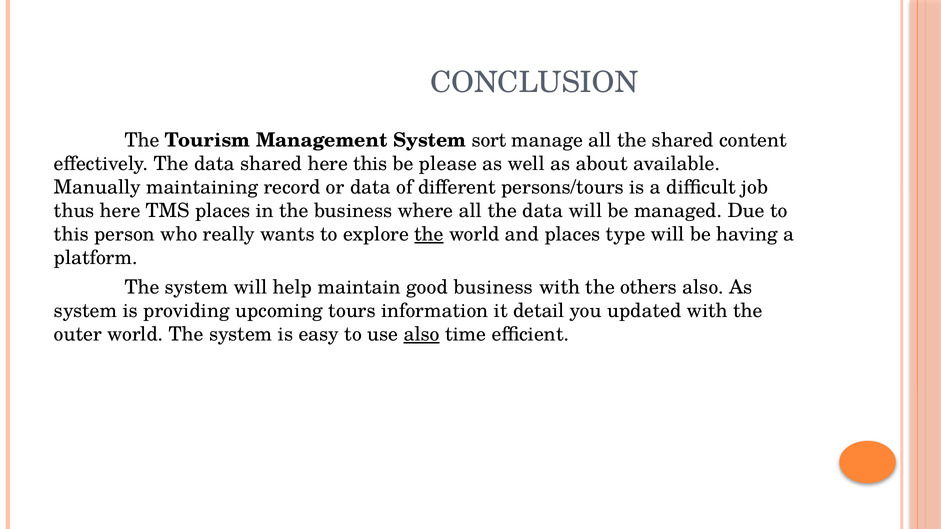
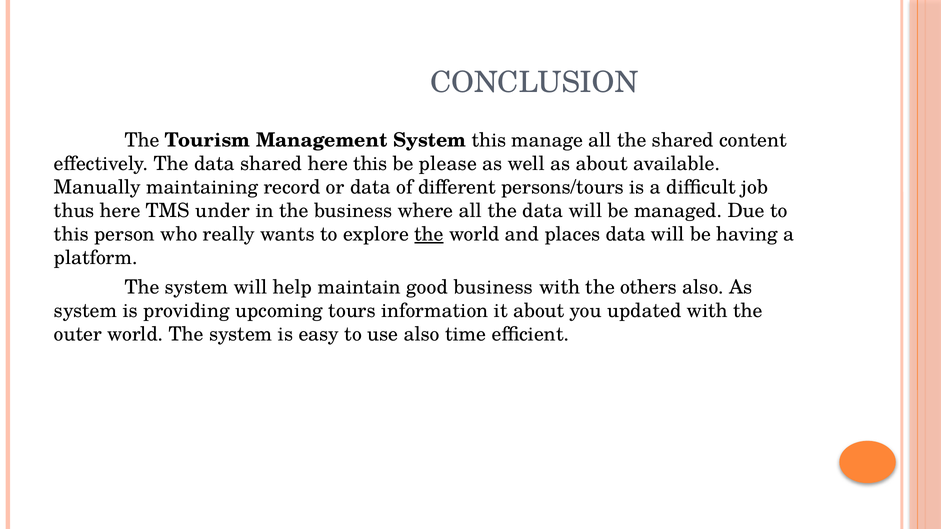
System sort: sort -> this
TMS places: places -> under
places type: type -> data
it detail: detail -> about
also at (422, 335) underline: present -> none
